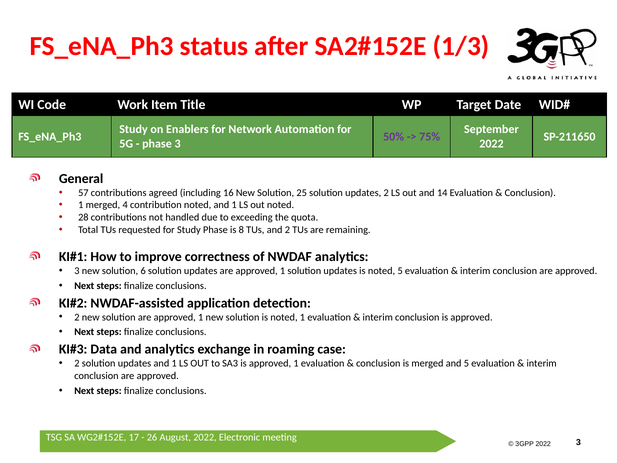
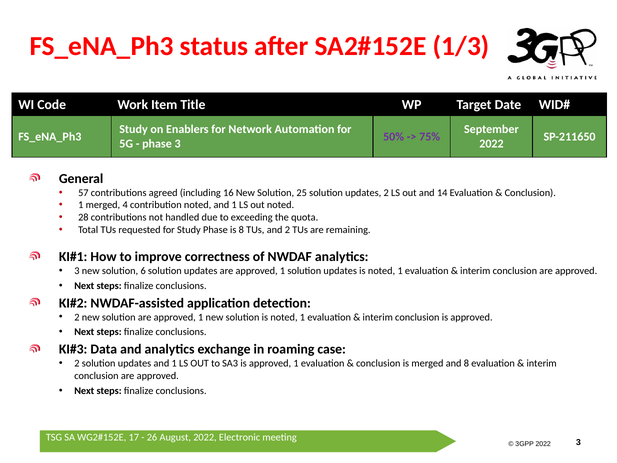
updates is noted 5: 5 -> 1
and 5: 5 -> 8
